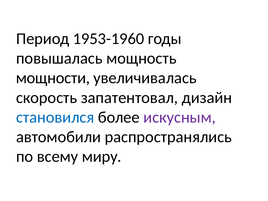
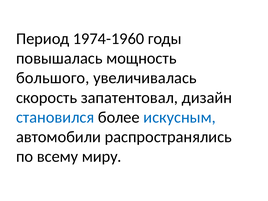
1953-1960: 1953-1960 -> 1974-1960
мощности: мощности -> большого
искусным colour: purple -> blue
